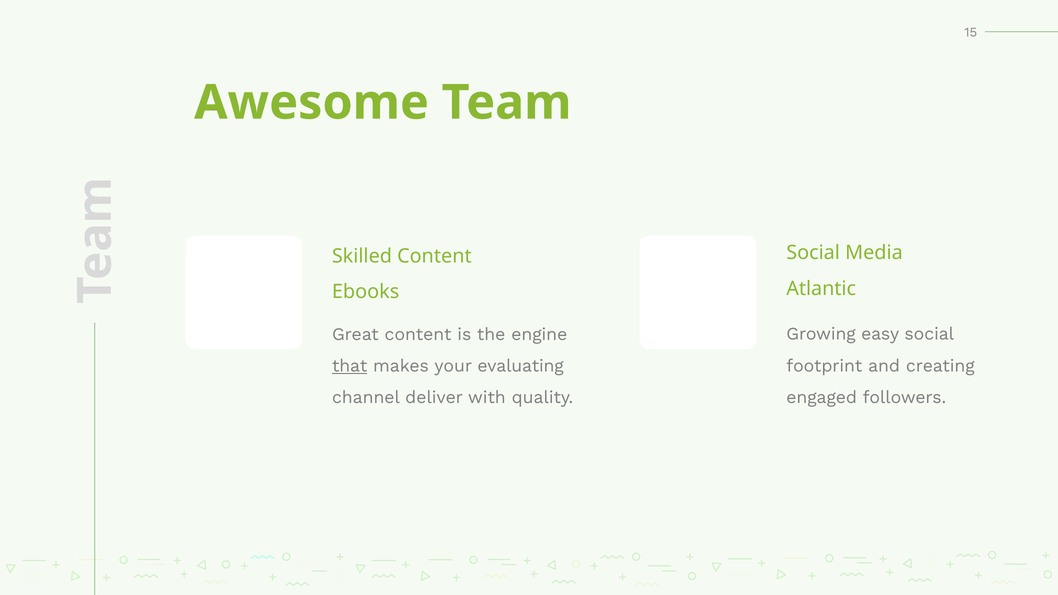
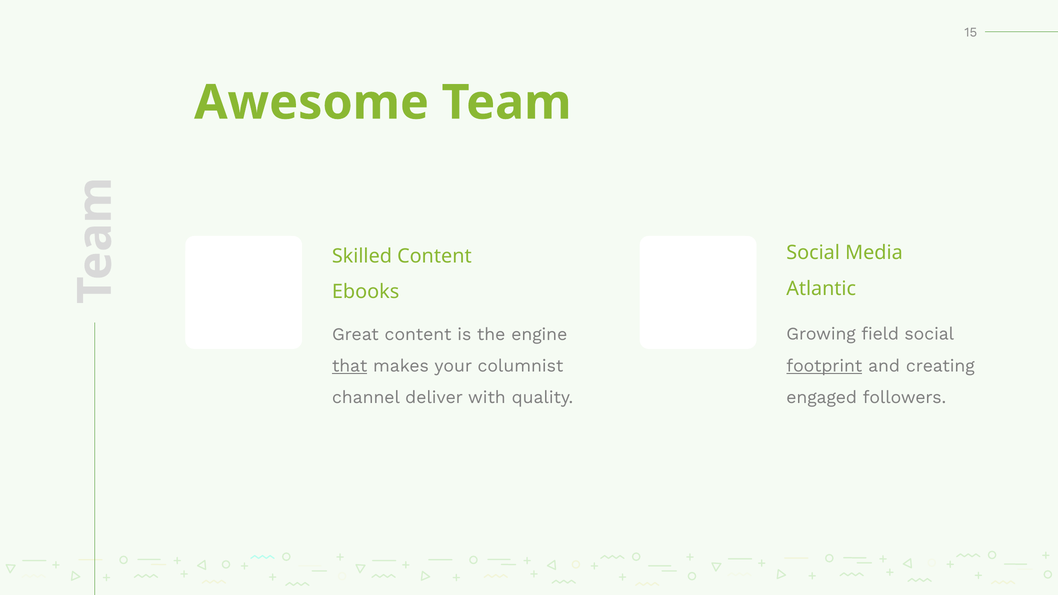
easy: easy -> field
footprint underline: none -> present
evaluating: evaluating -> columnist
